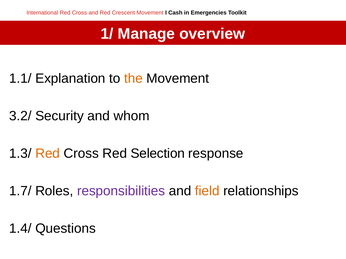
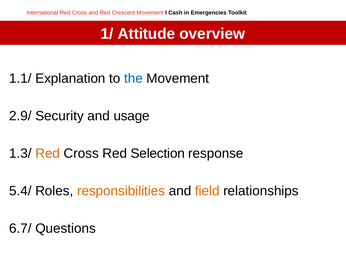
Manage: Manage -> Attitude
the colour: orange -> blue
3.2/: 3.2/ -> 2.9/
whom: whom -> usage
1.7/: 1.7/ -> 5.4/
responsibilities colour: purple -> orange
1.4/: 1.4/ -> 6.7/
